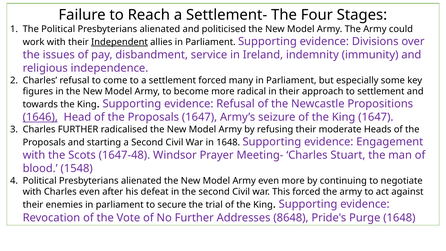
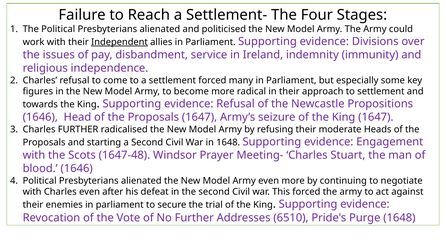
1646 at (40, 117) underline: present -> none
blood 1548: 1548 -> 1646
8648: 8648 -> 6510
